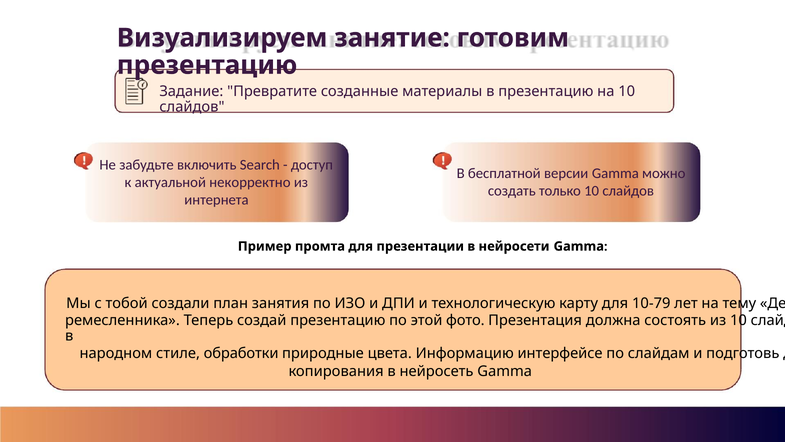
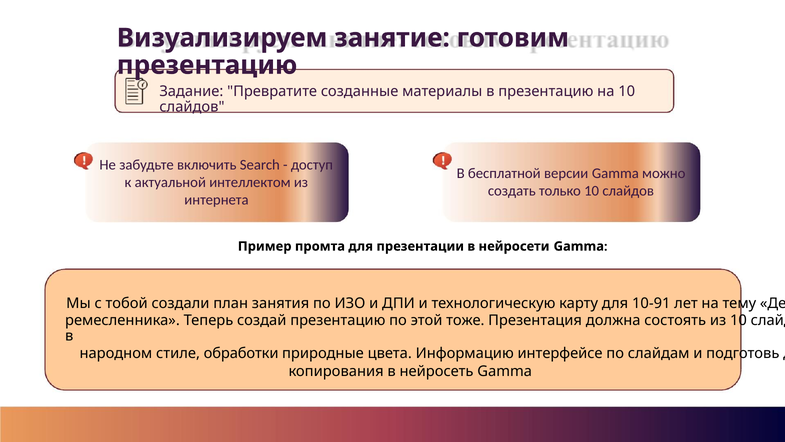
некорректно: некорректно -> интеллектом
10-79: 10-79 -> 10-91
фото: фото -> тоже
